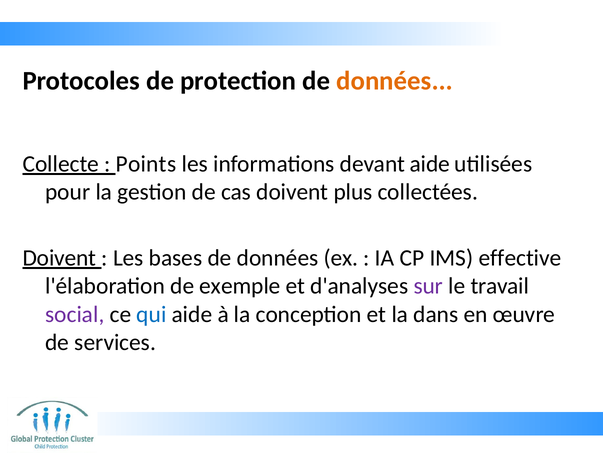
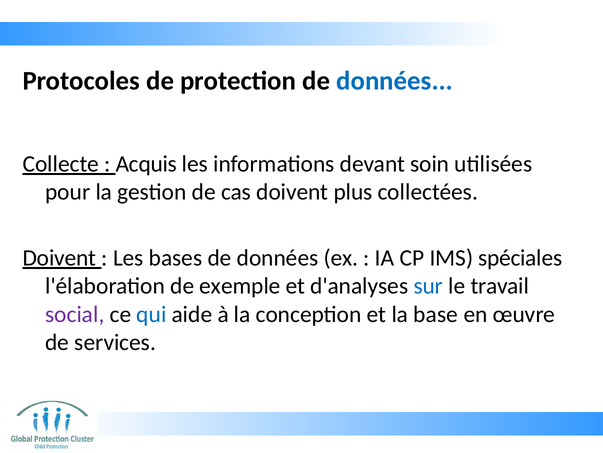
données at (395, 81) colour: orange -> blue
Points: Points -> Acquis
devant aide: aide -> soin
effective: effective -> spéciales
sur colour: purple -> blue
dans: dans -> base
